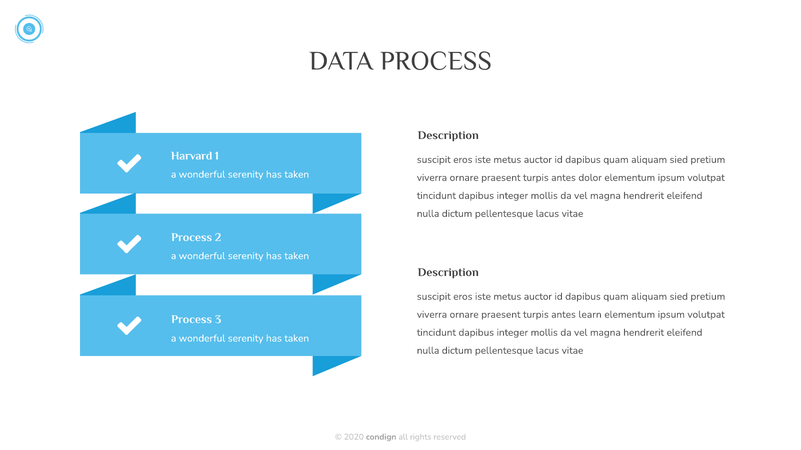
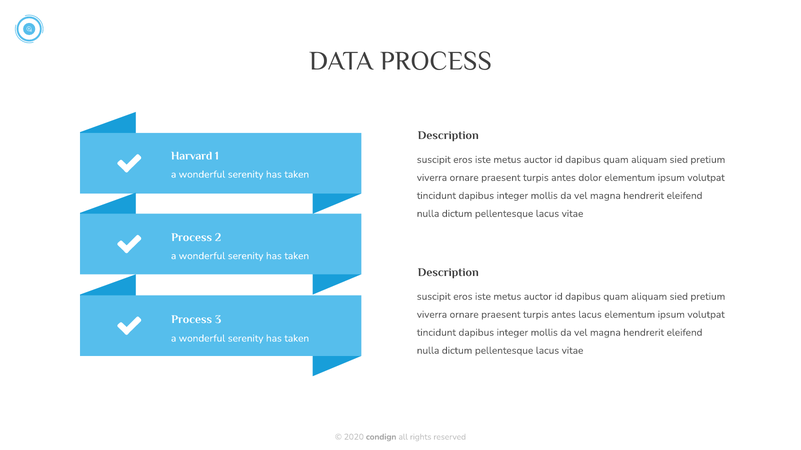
antes learn: learn -> lacus
